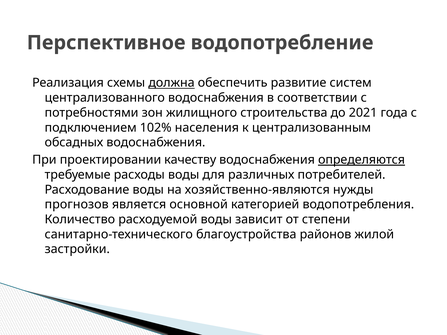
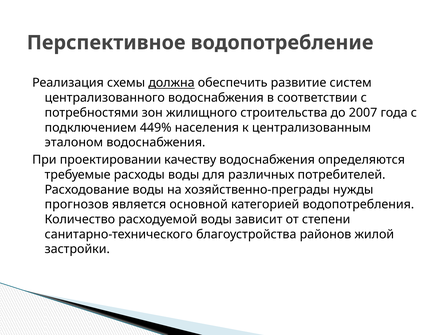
2021: 2021 -> 2007
102%: 102% -> 449%
обсадных: обсадных -> эталоном
определяются underline: present -> none
хозяйственно-являются: хозяйственно-являются -> хозяйственно-преграды
